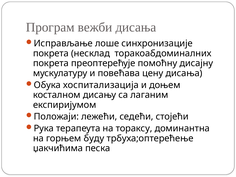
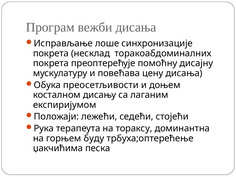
хоспитализација: хоспитализација -> преосетљивости
